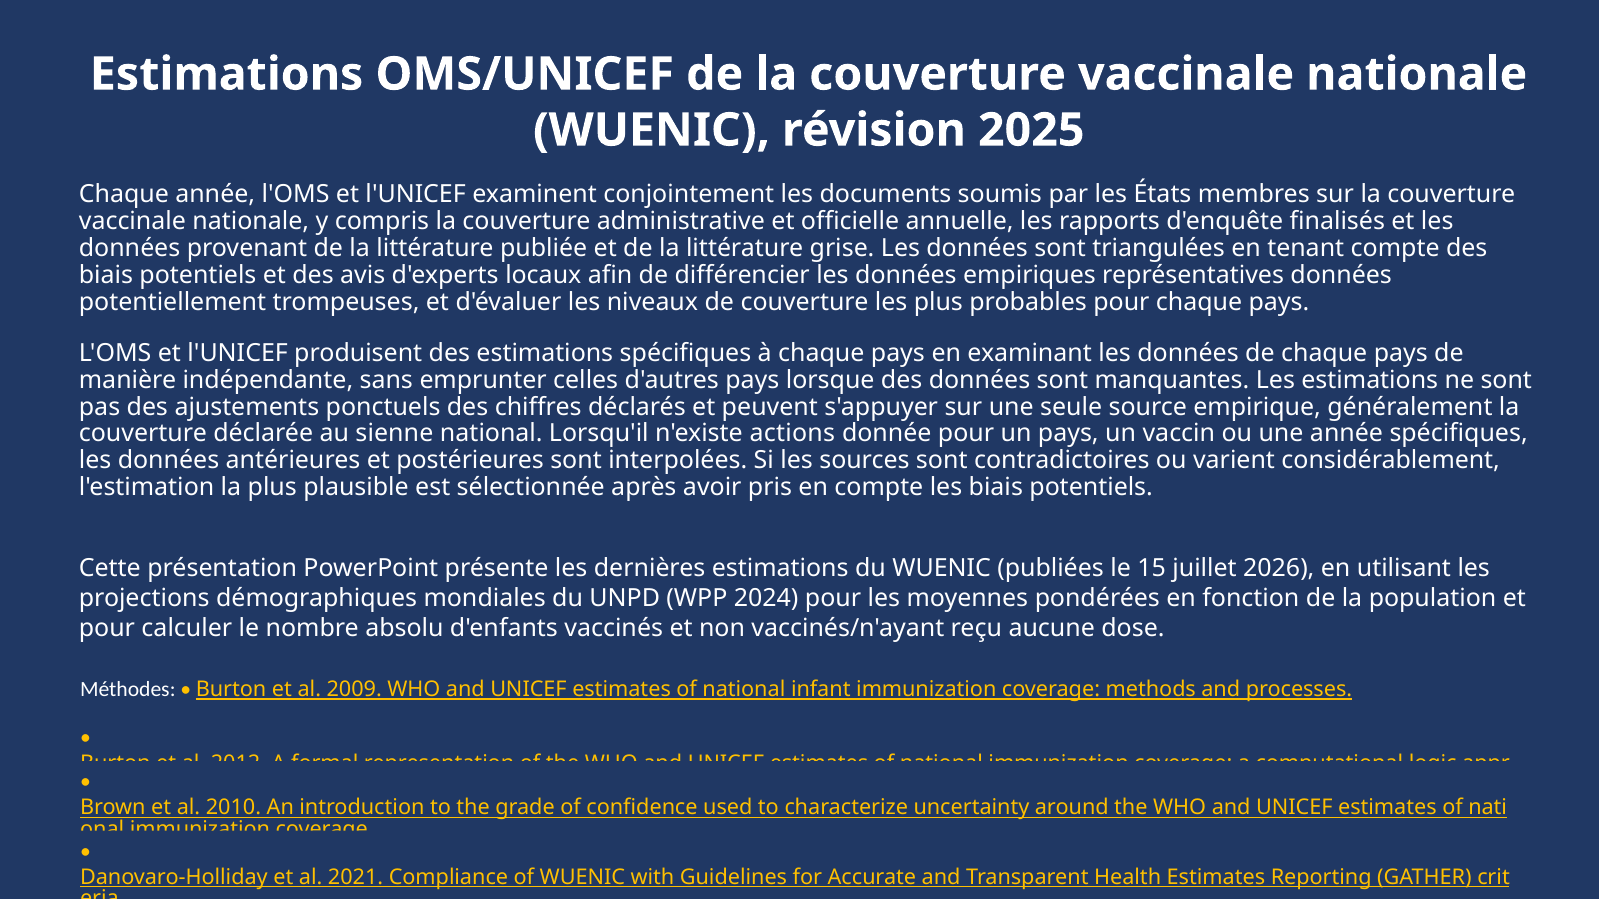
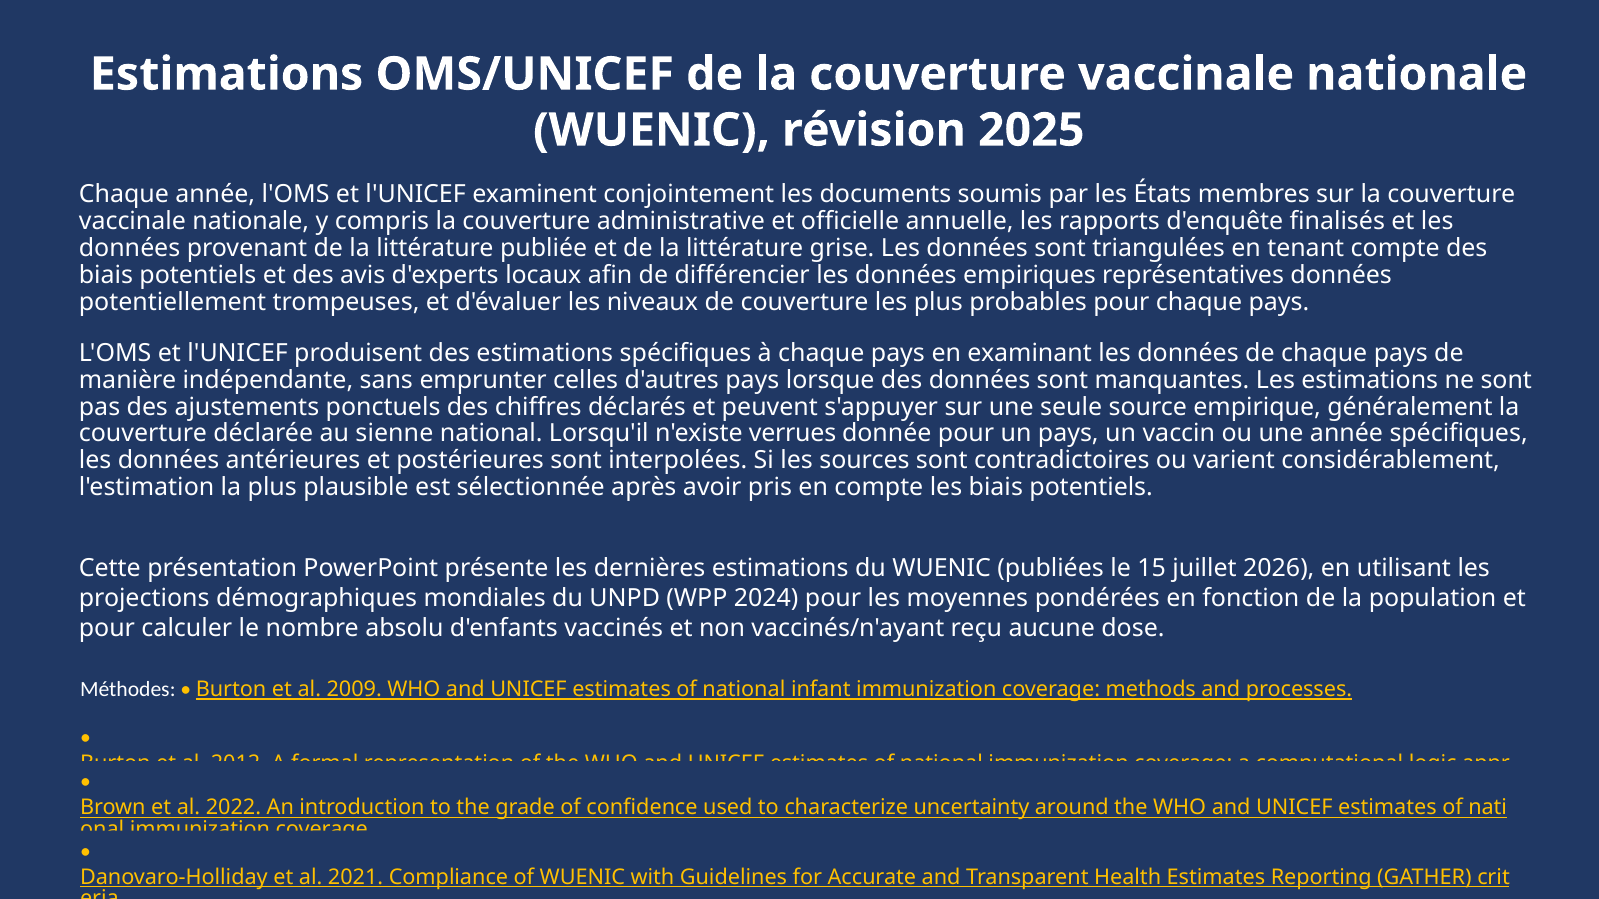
actions: actions -> verrues
2010: 2010 -> 2022
